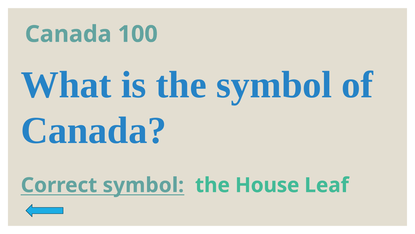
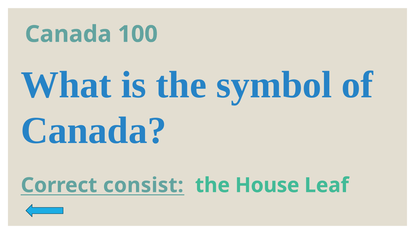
Correct symbol: symbol -> consist
